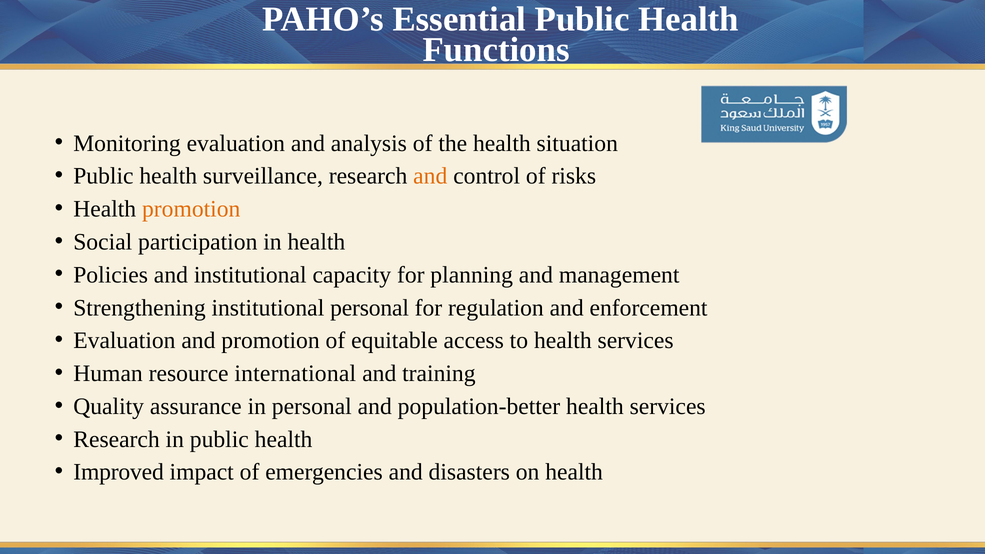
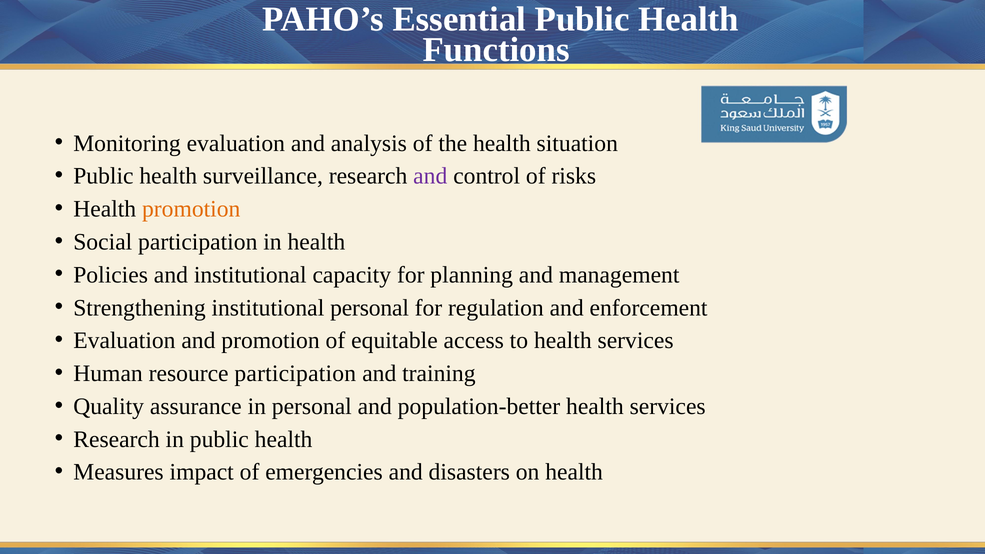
and at (430, 176) colour: orange -> purple
resource international: international -> participation
Improved: Improved -> Measures
